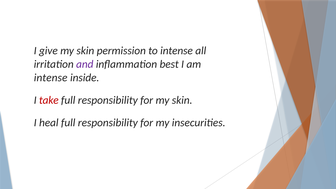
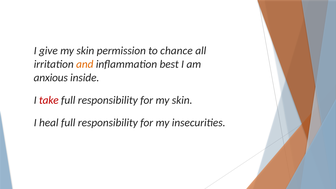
to intense: intense -> chance
and colour: purple -> orange
intense at (51, 78): intense -> anxious
